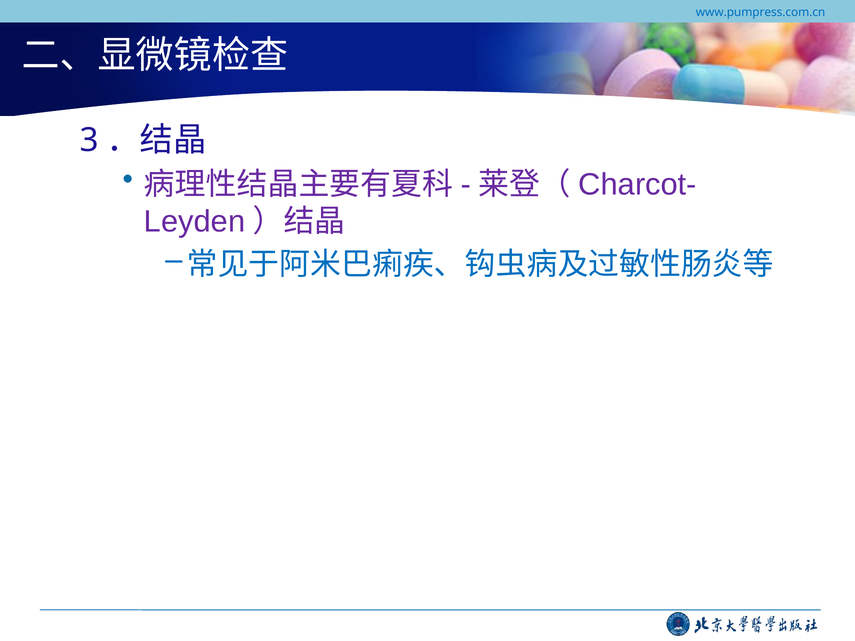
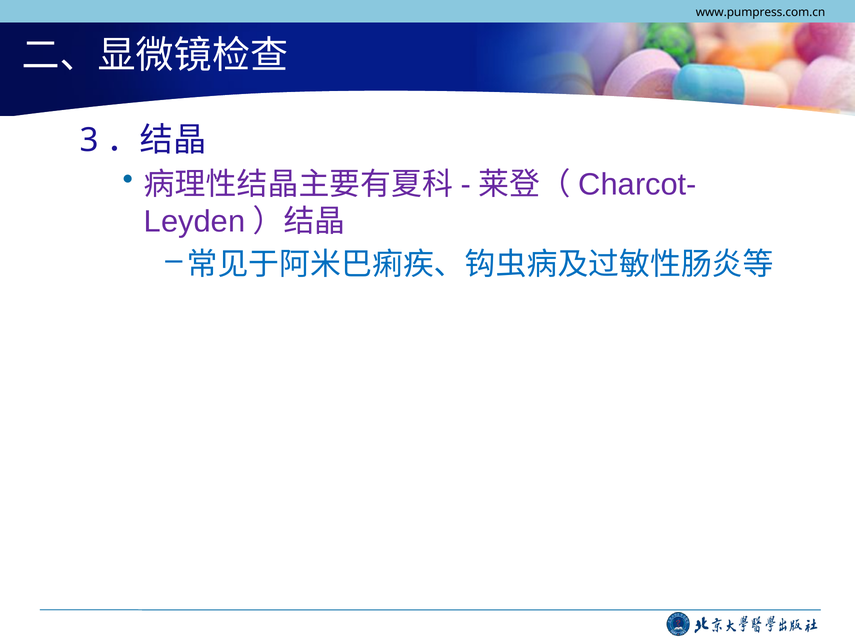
www.pumpress.com.cn colour: blue -> black
